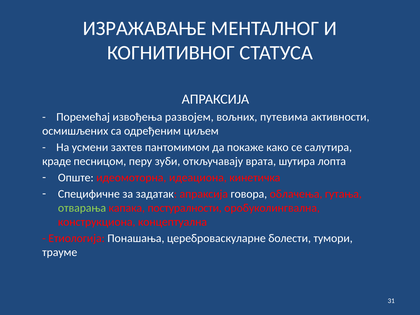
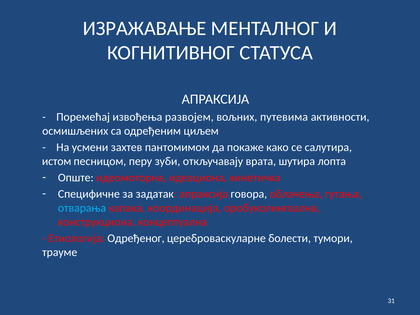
краде: краде -> истом
отварања colour: light green -> light blue
постуралности: постуралности -> координација
Понашања: Понашања -> Одређеног
